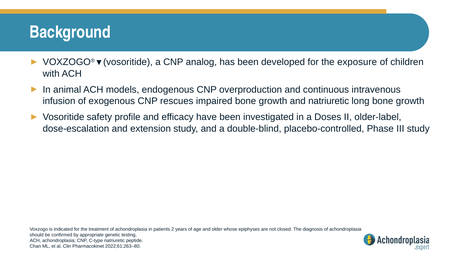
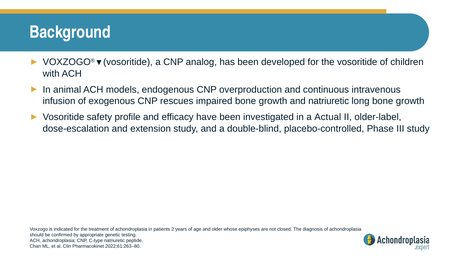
the exposure: exposure -> vosoritide
Doses: Doses -> Actual
